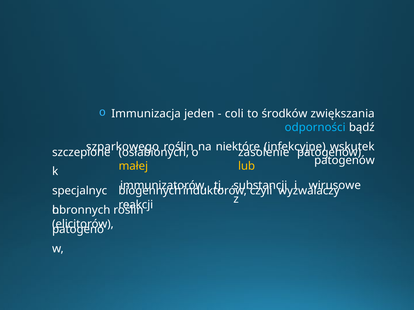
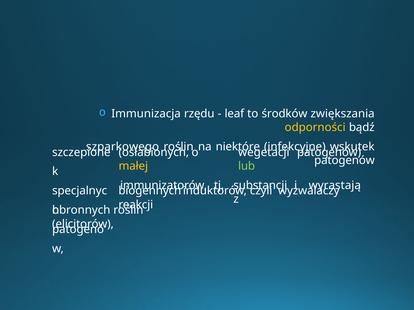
jeden: jeden -> rzędu
coli: coli -> leaf
odporności colour: light blue -> yellow
zasolenie: zasolenie -> wegetacji
lub colour: yellow -> light green
wirusowe: wirusowe -> wyrastają
